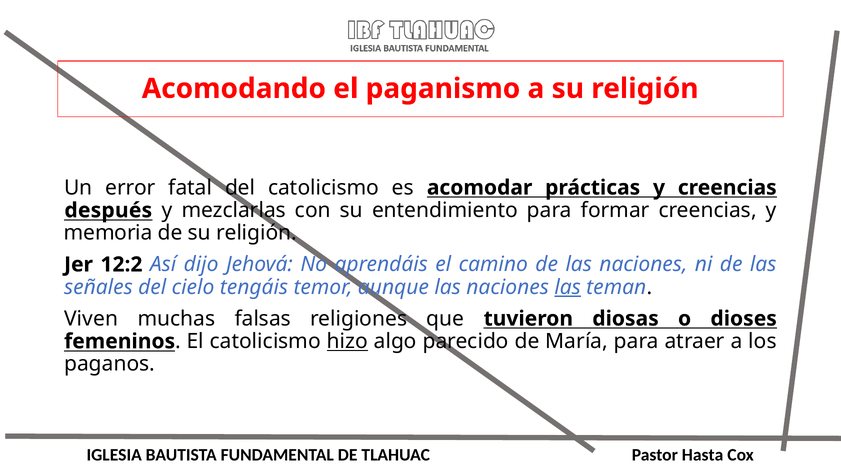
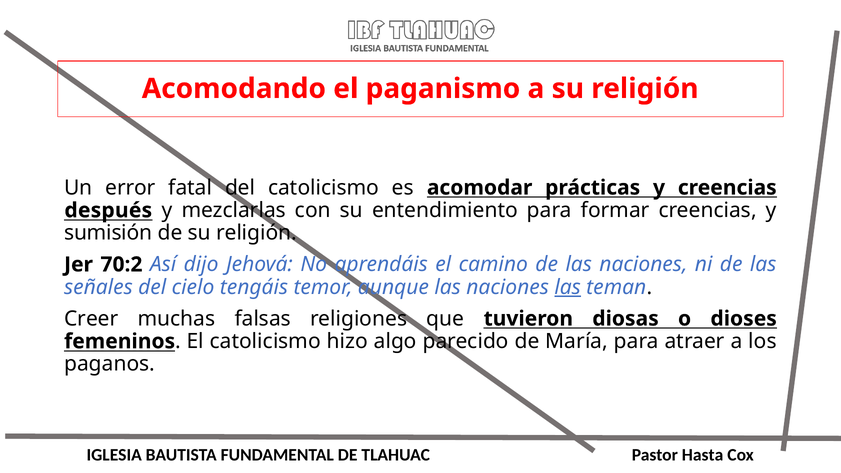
memoria: memoria -> sumisión
12:2: 12:2 -> 70:2
Viven: Viven -> Creer
hizo underline: present -> none
